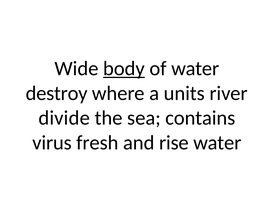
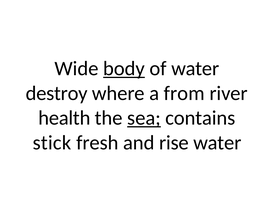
units: units -> from
divide: divide -> health
sea underline: none -> present
virus: virus -> stick
